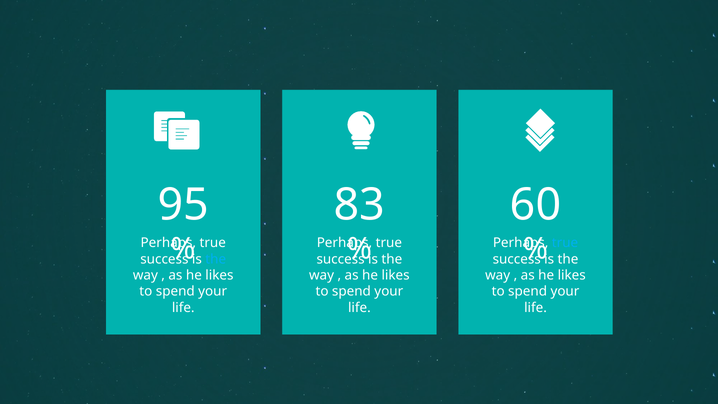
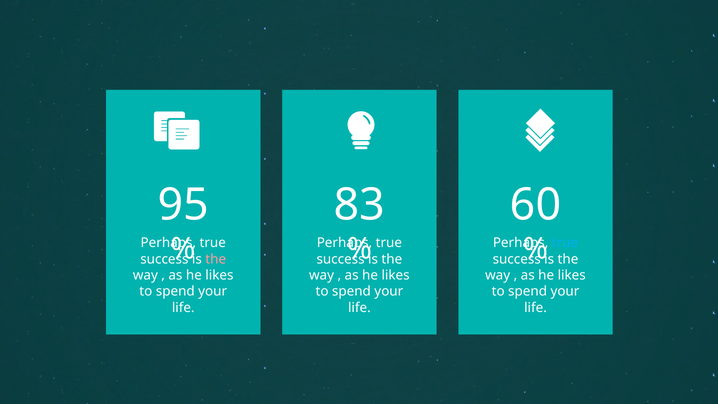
the at (216, 259) colour: light blue -> pink
